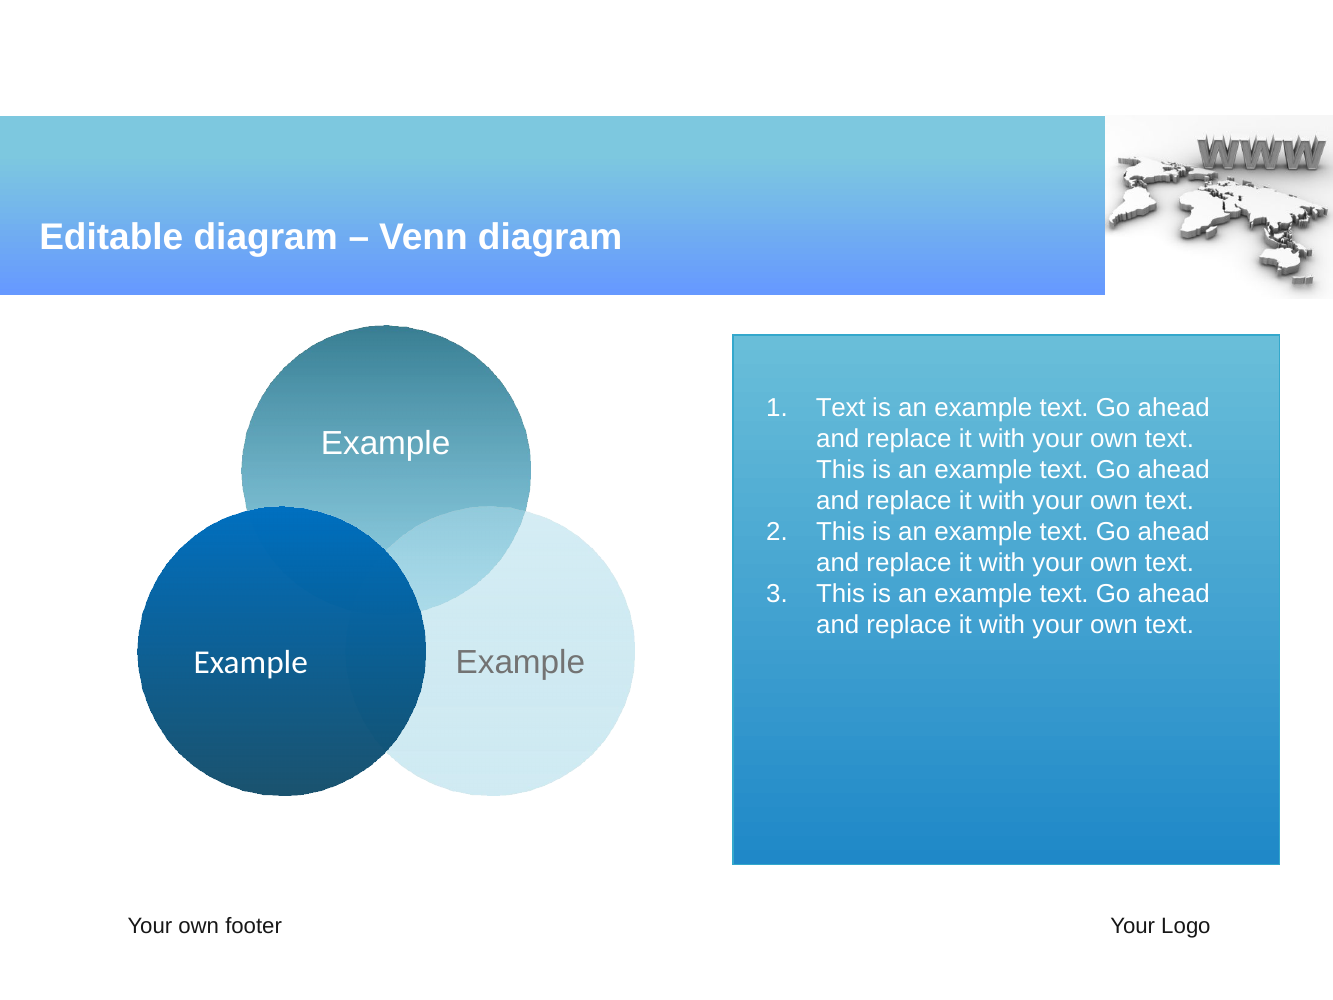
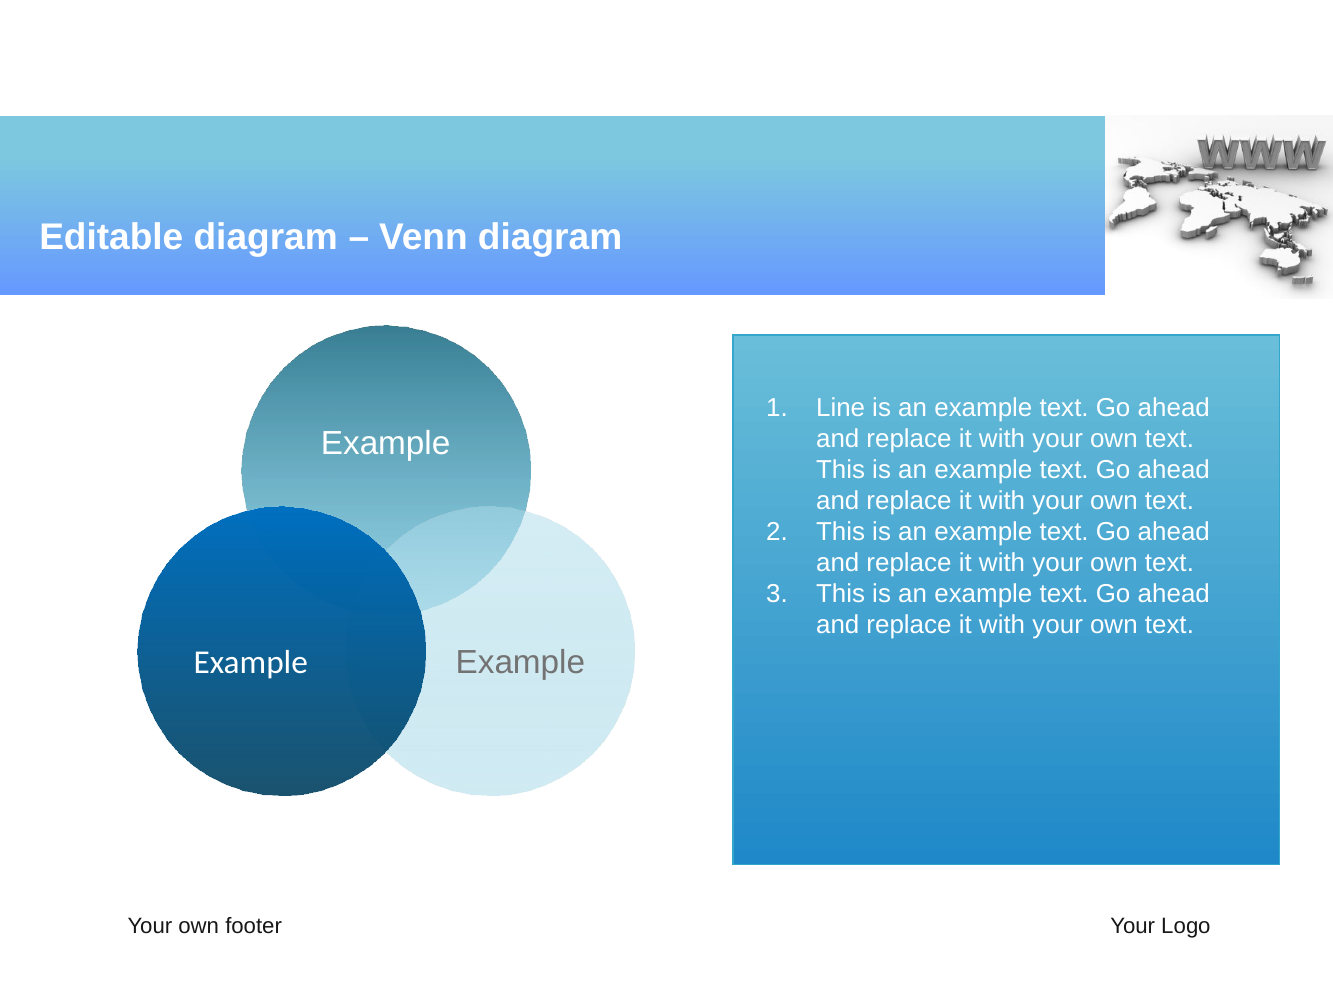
Text at (841, 407): Text -> Line
